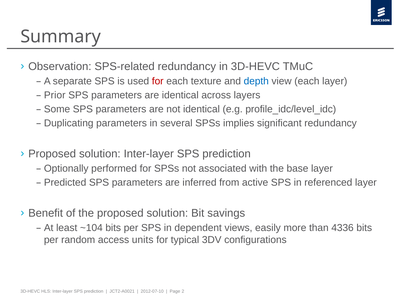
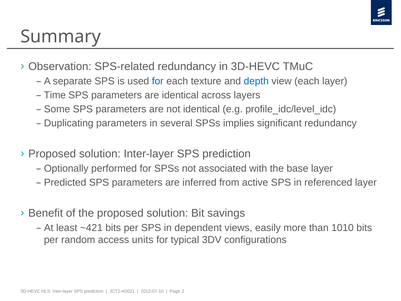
for at (158, 81) colour: red -> blue
Prior: Prior -> Time
~104: ~104 -> ~421
4336: 4336 -> 1010
